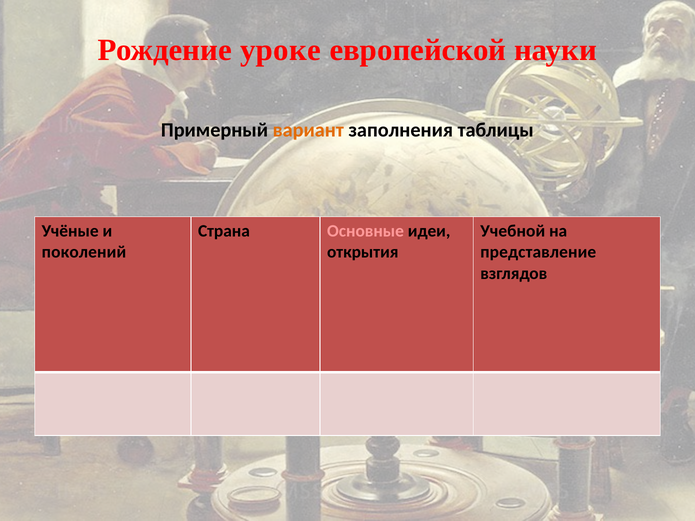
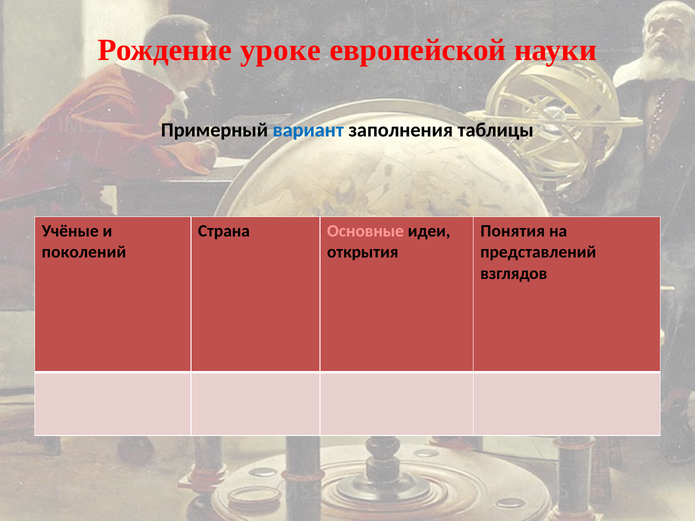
вариант colour: orange -> blue
Учебной: Учебной -> Понятия
представление: представление -> представлений
